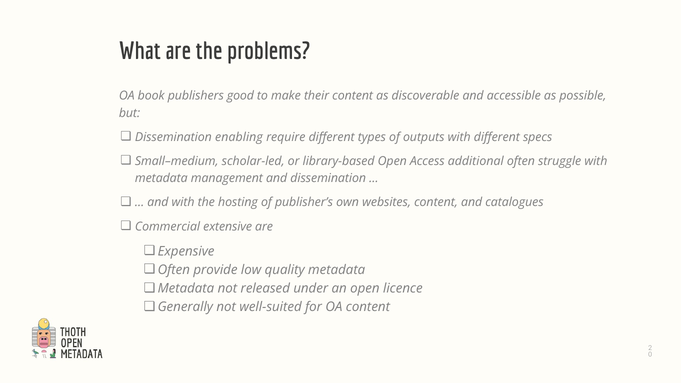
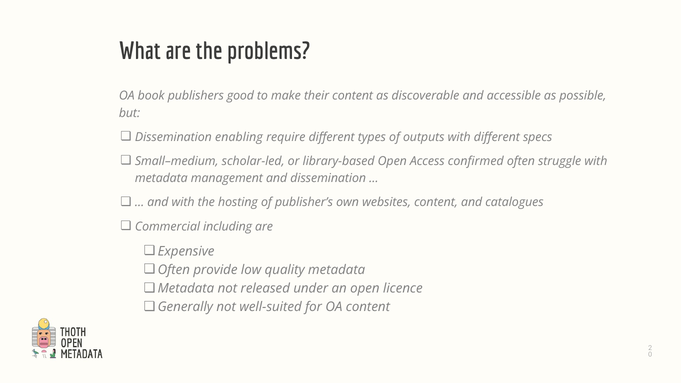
additional: additional -> confirmed
extensive: extensive -> including
